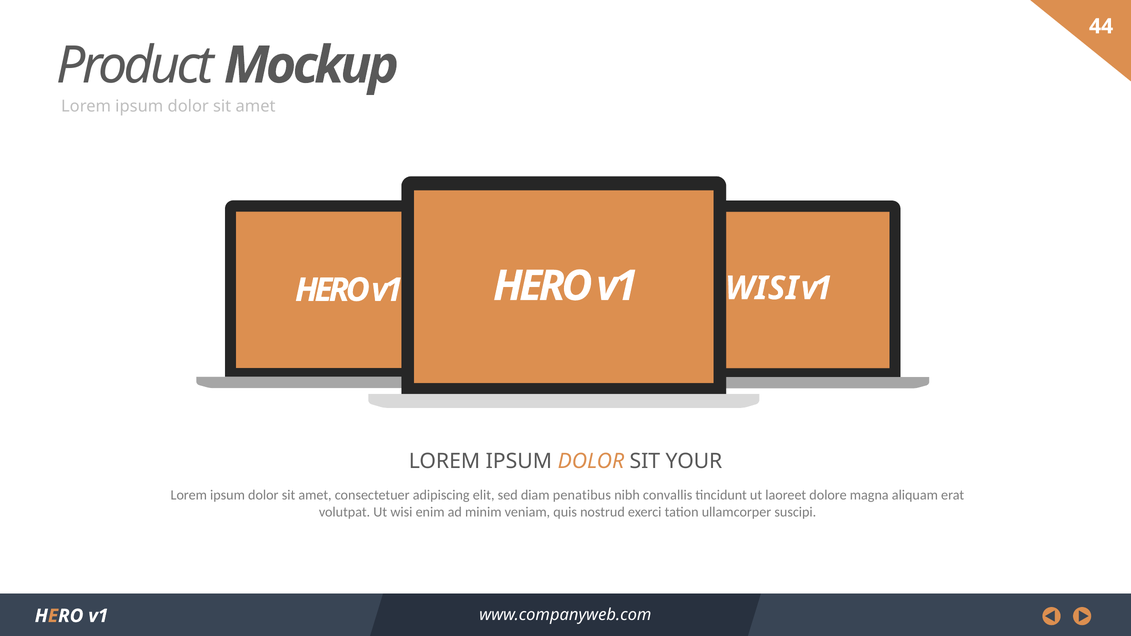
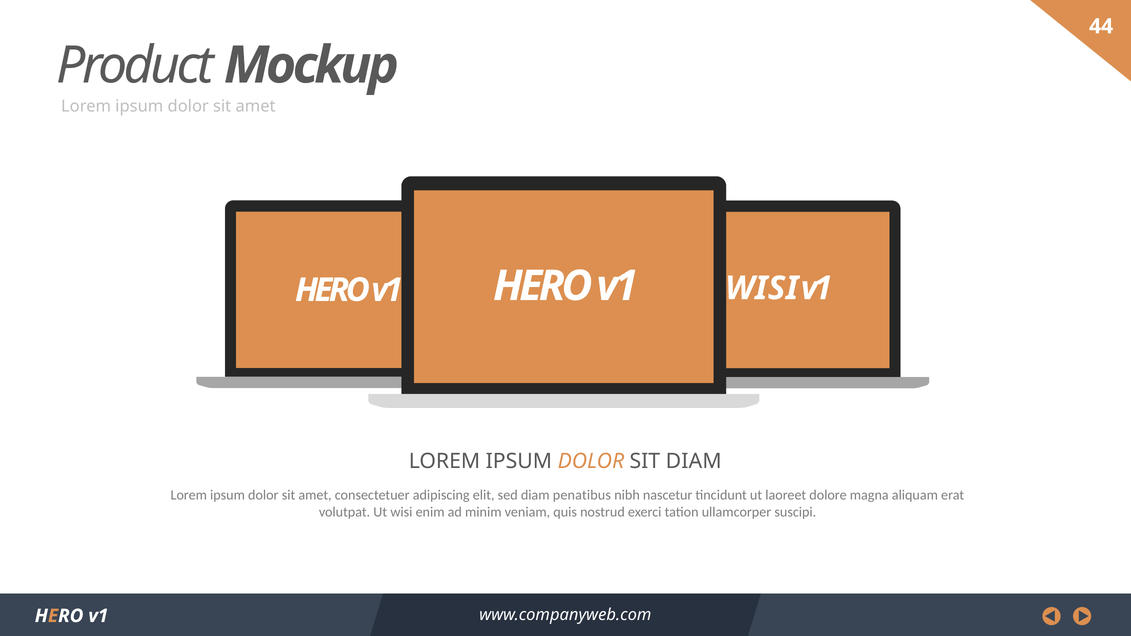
SIT YOUR: YOUR -> DIAM
convallis: convallis -> nascetur
